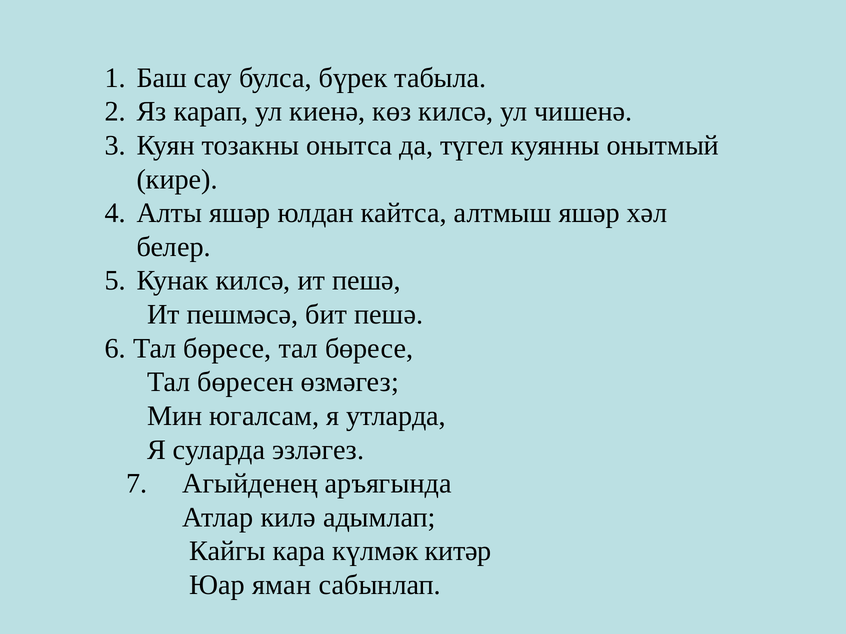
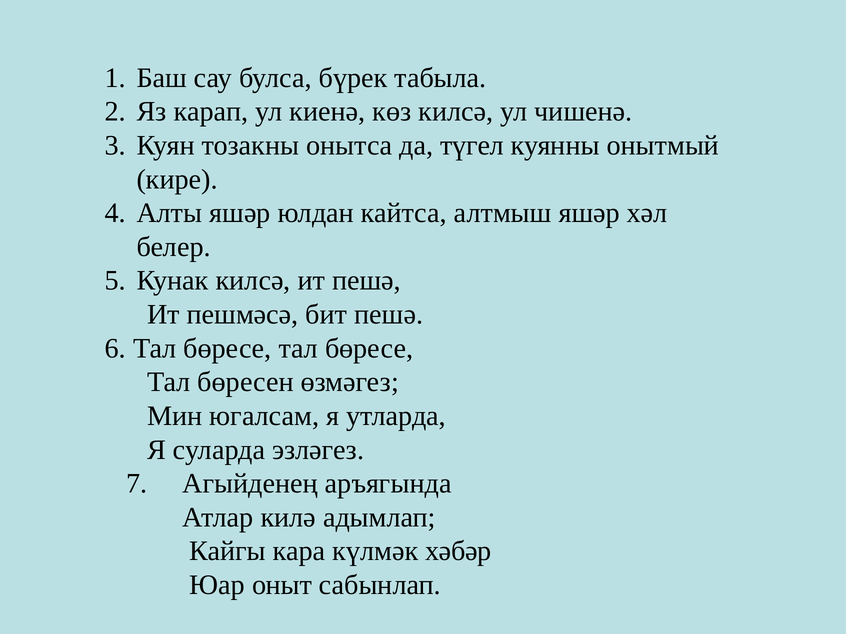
китәр: китәр -> хәбәр
яман: яман -> оныт
